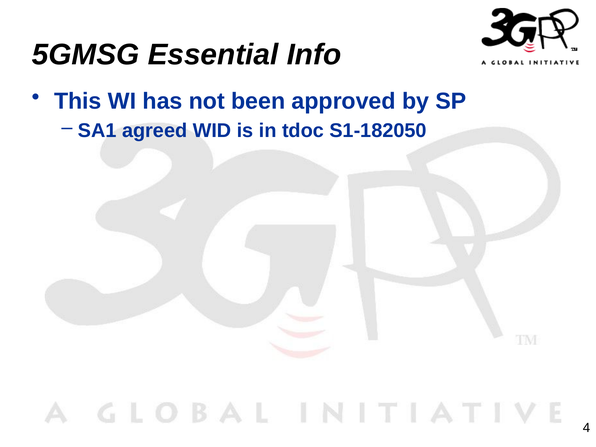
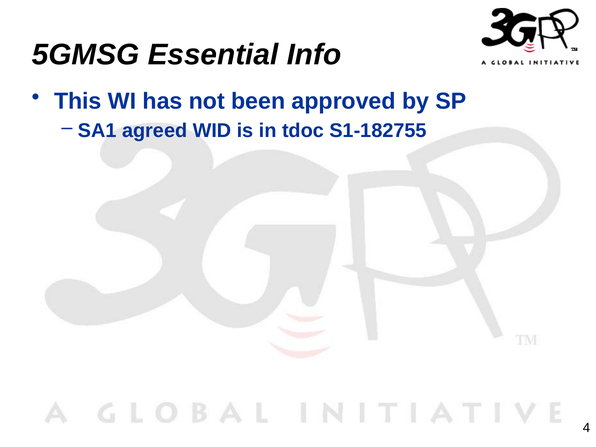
S1-182050: S1-182050 -> S1-182755
